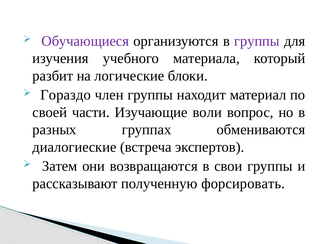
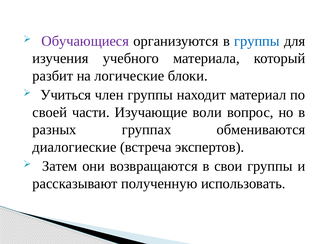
группы at (257, 41) colour: purple -> blue
Гораздо: Гораздо -> Учиться
форсировать: форсировать -> использовать
